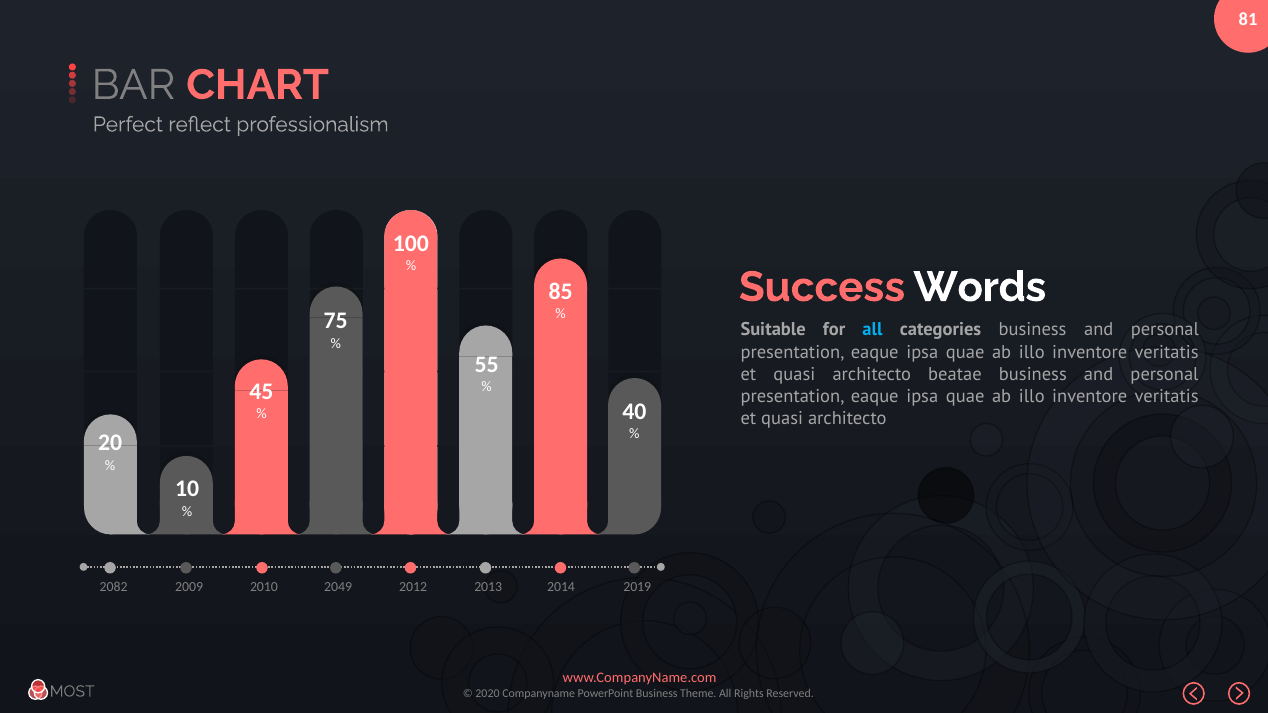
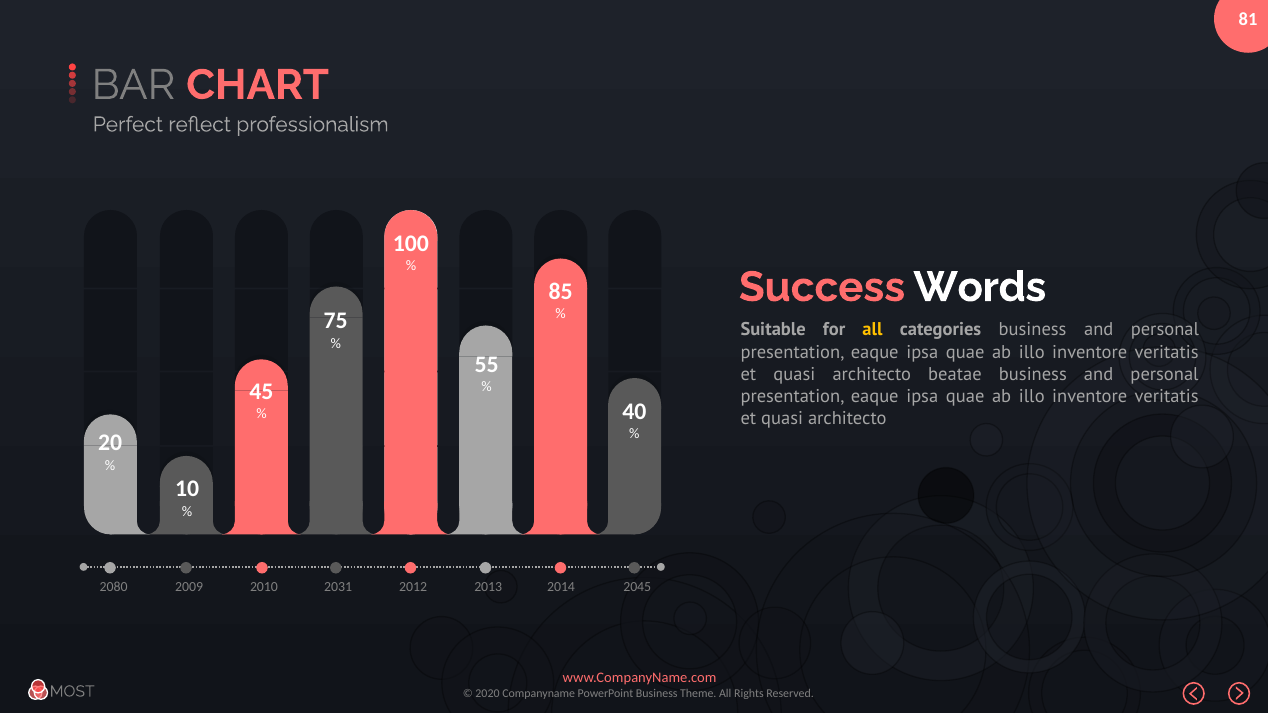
all at (872, 330) colour: light blue -> yellow
2082: 2082 -> 2080
2049: 2049 -> 2031
2019: 2019 -> 2045
